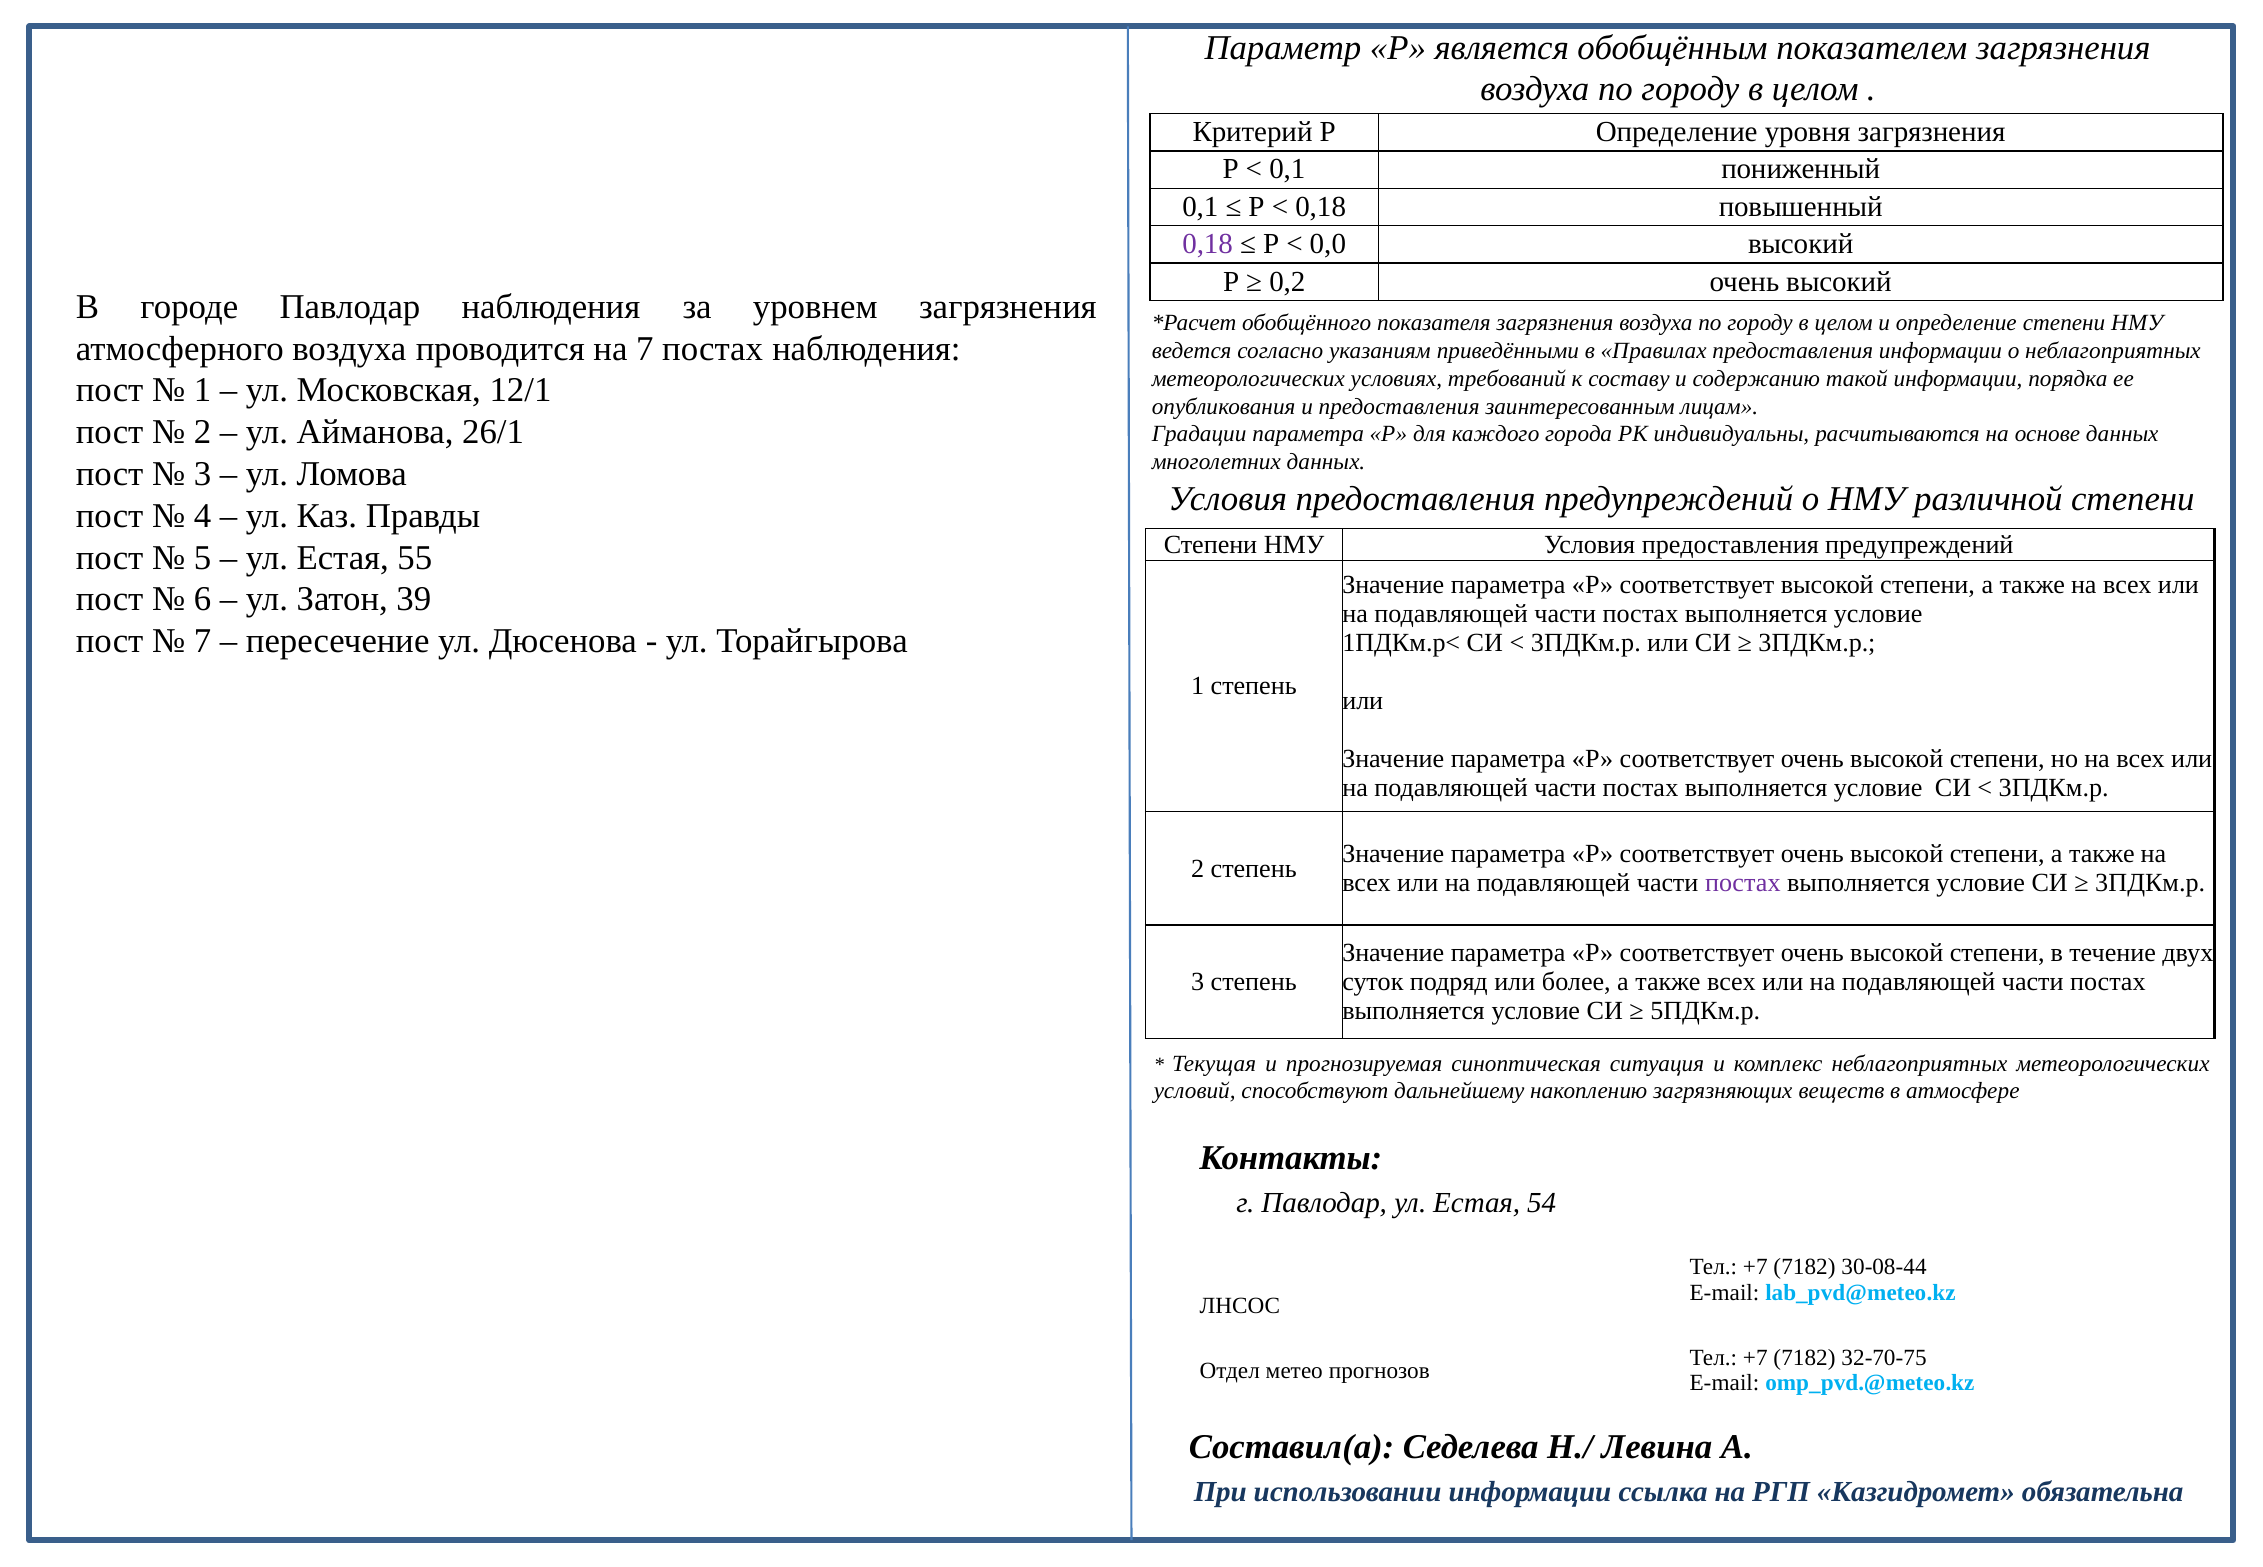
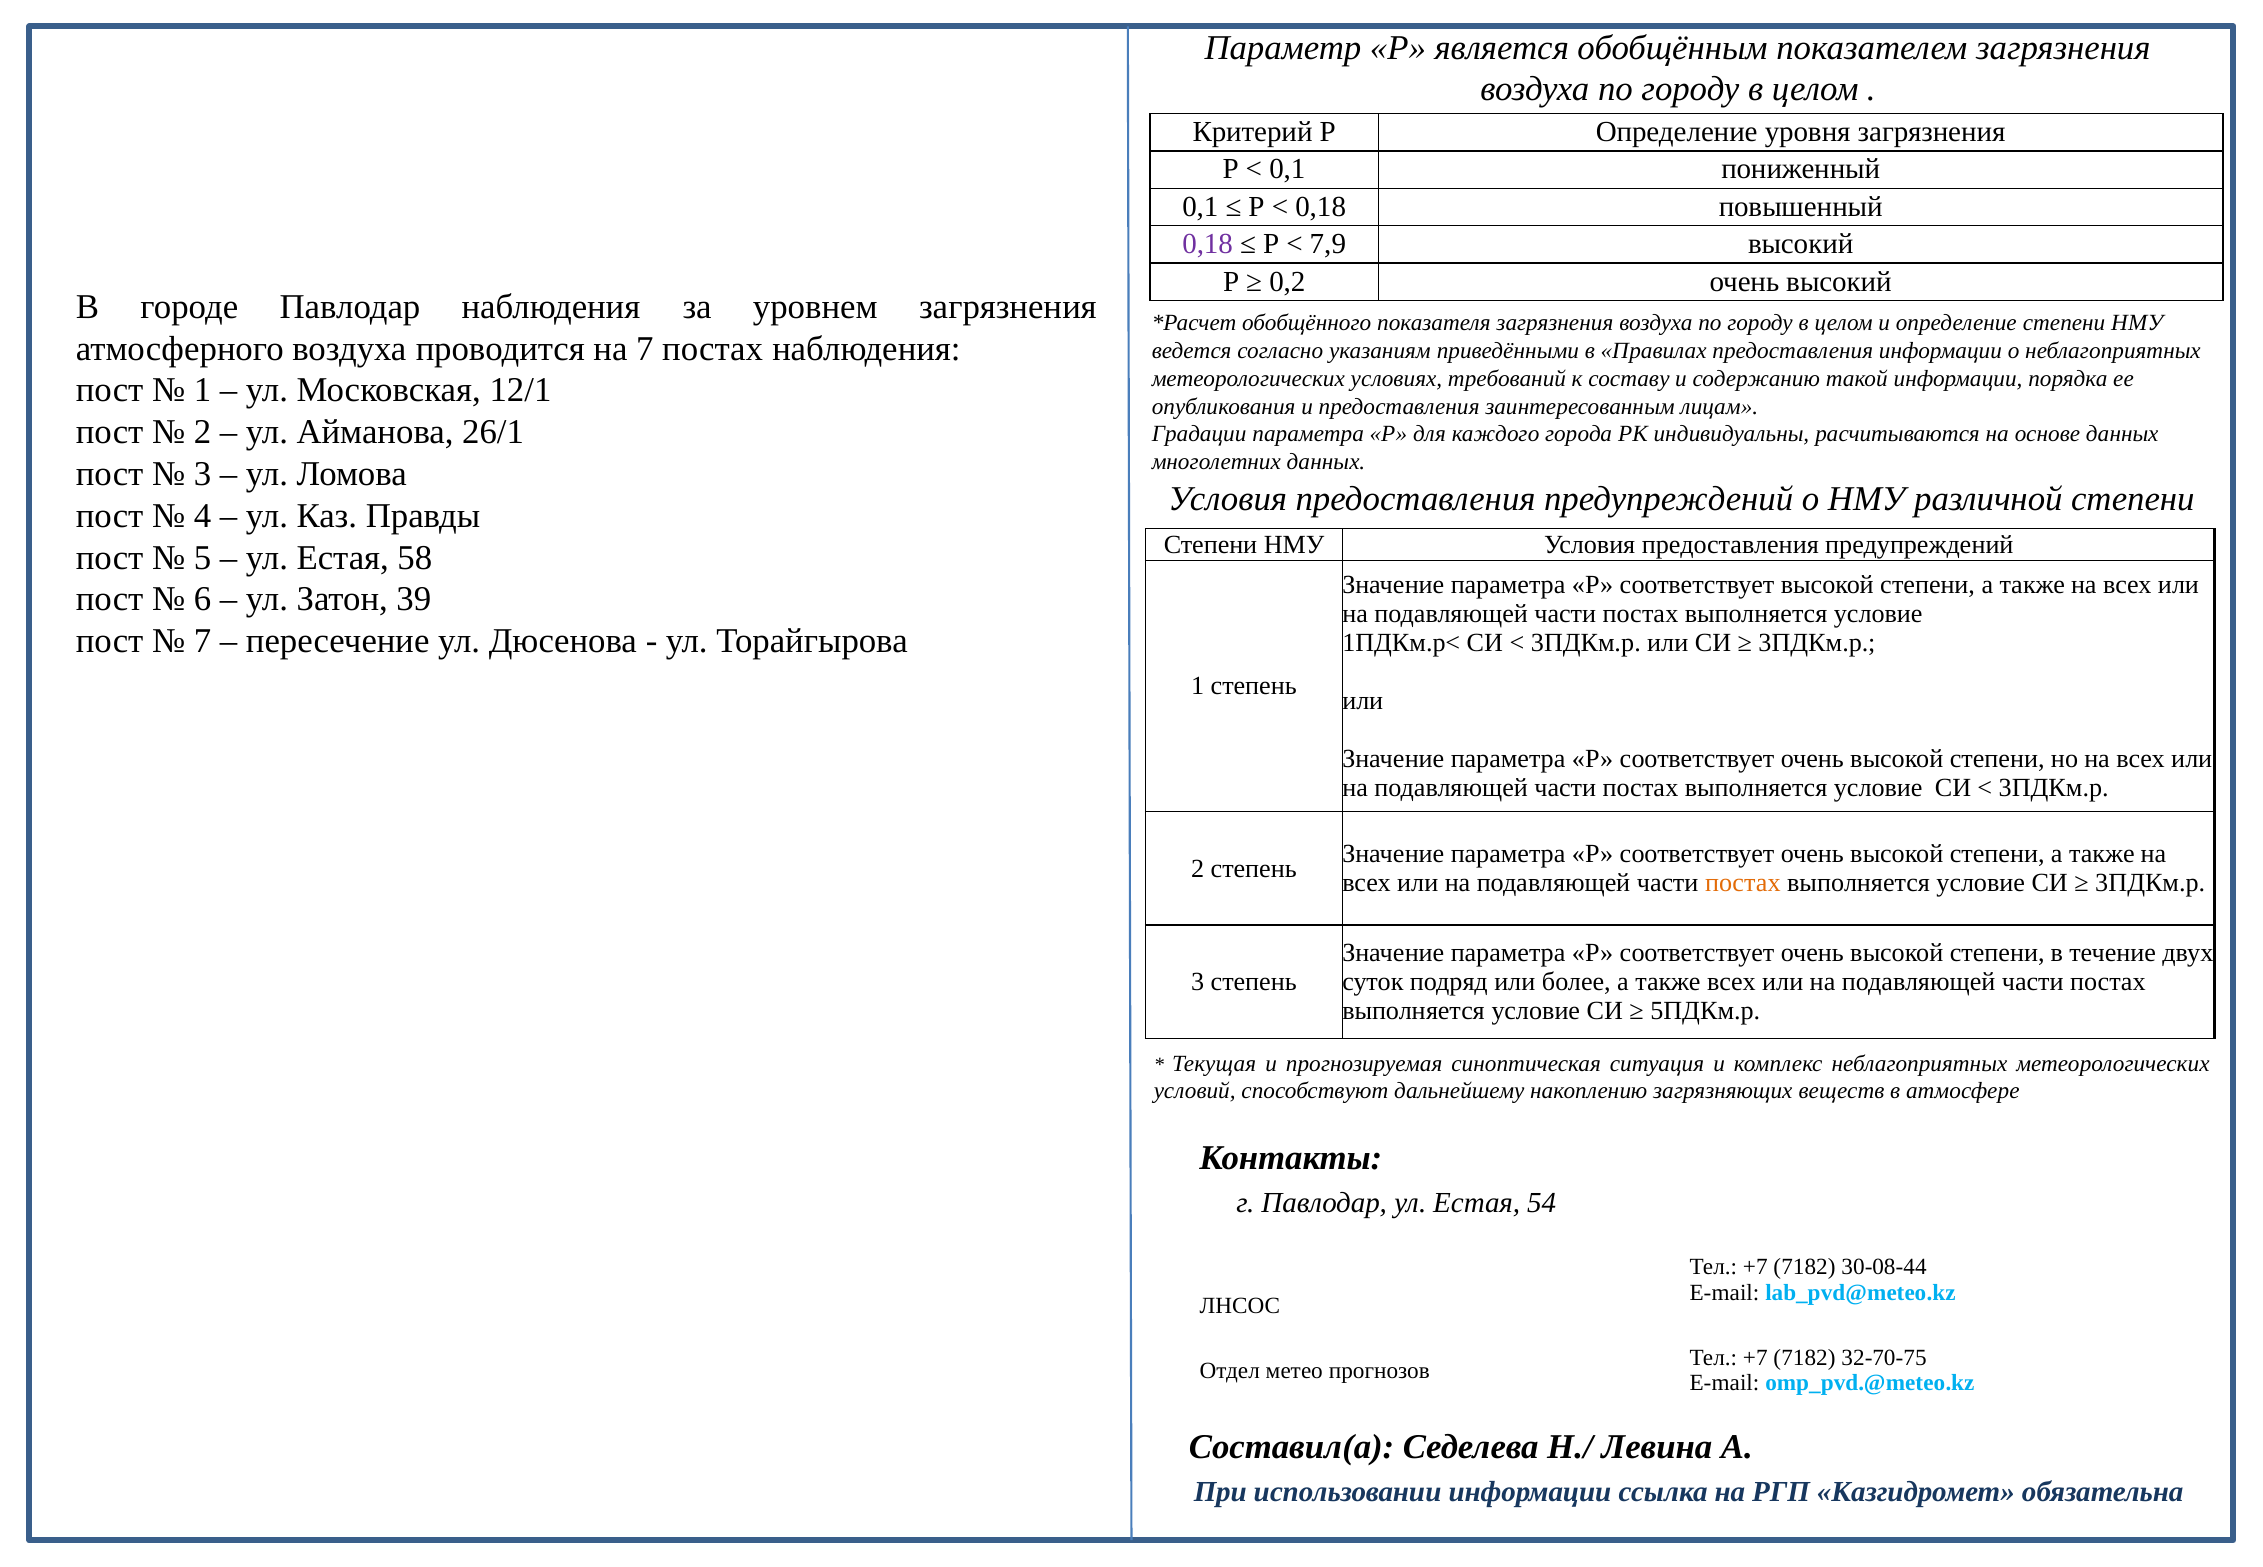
0,0: 0,0 -> 7,9
55: 55 -> 58
постах at (1743, 883) colour: purple -> orange
